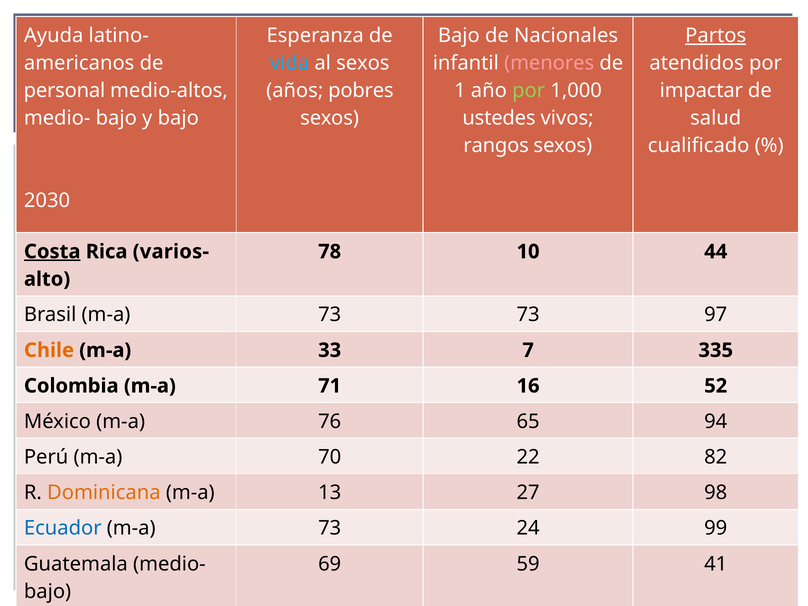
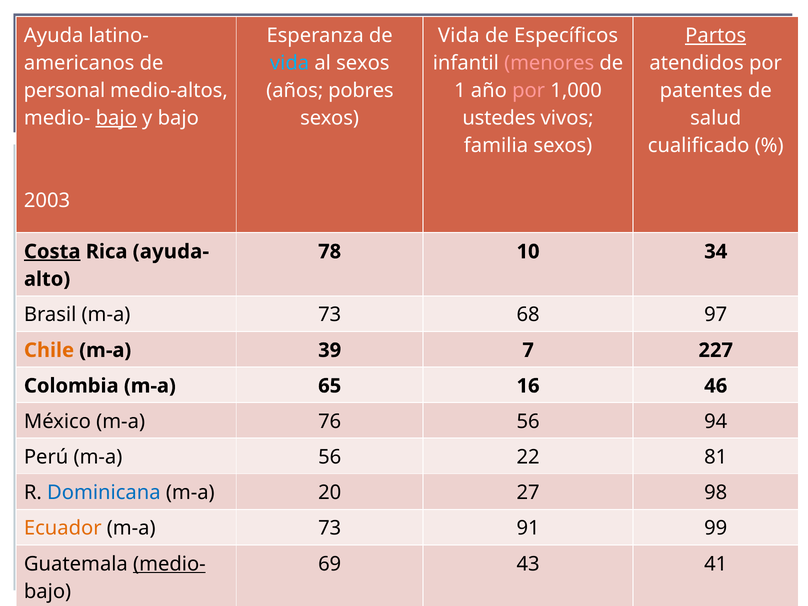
Bajo at (459, 36): Bajo -> Vida
Nacionales: Nacionales -> Específicos
por at (529, 91) colour: light green -> pink
impactar: impactar -> patentes
bajo at (116, 118) underline: none -> present
rangos: rangos -> familia
2030: 2030 -> 2003
varios-: varios- -> ayuda-
44: 44 -> 34
73 73: 73 -> 68
33: 33 -> 39
335: 335 -> 227
71: 71 -> 65
52: 52 -> 46
76 65: 65 -> 56
m-a 70: 70 -> 56
82: 82 -> 81
Dominicana colour: orange -> blue
13: 13 -> 20
Ecuador colour: blue -> orange
24: 24 -> 91
medio- at (169, 564) underline: none -> present
59: 59 -> 43
